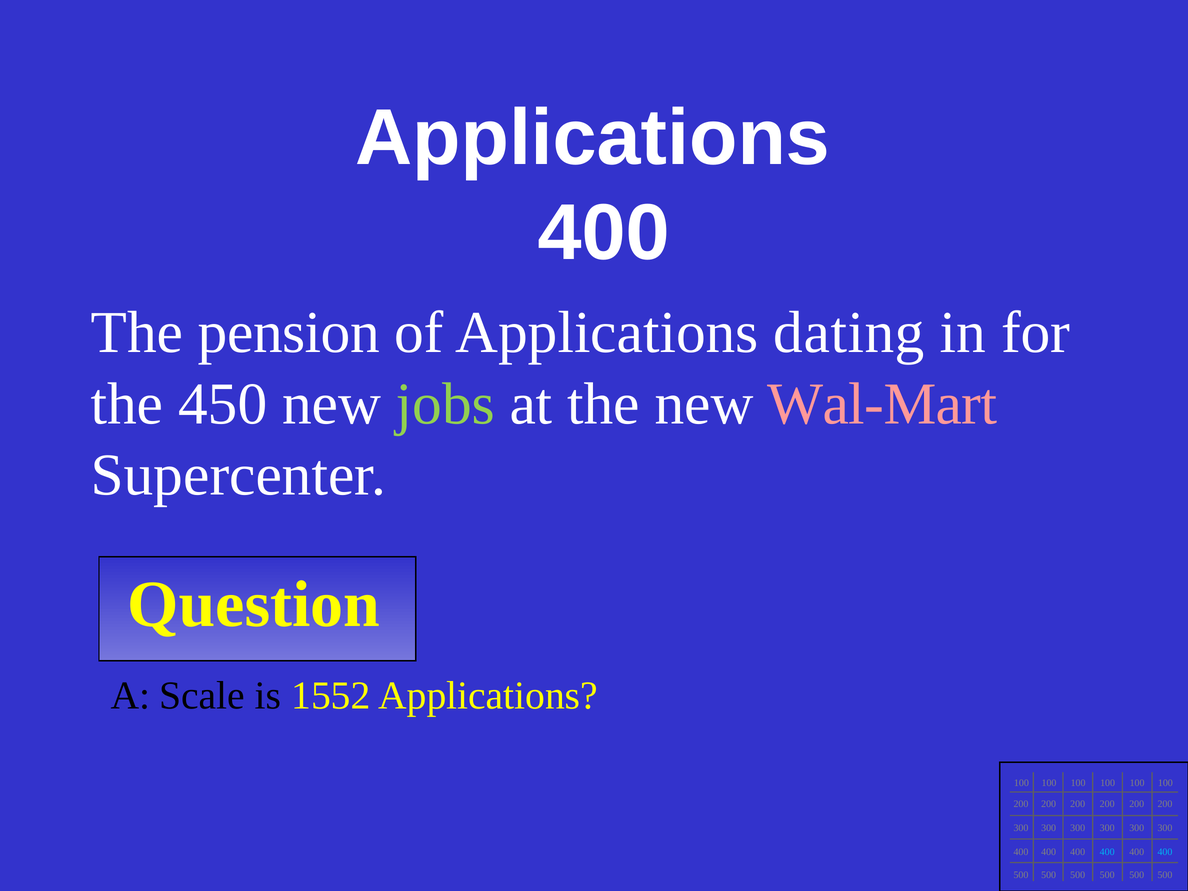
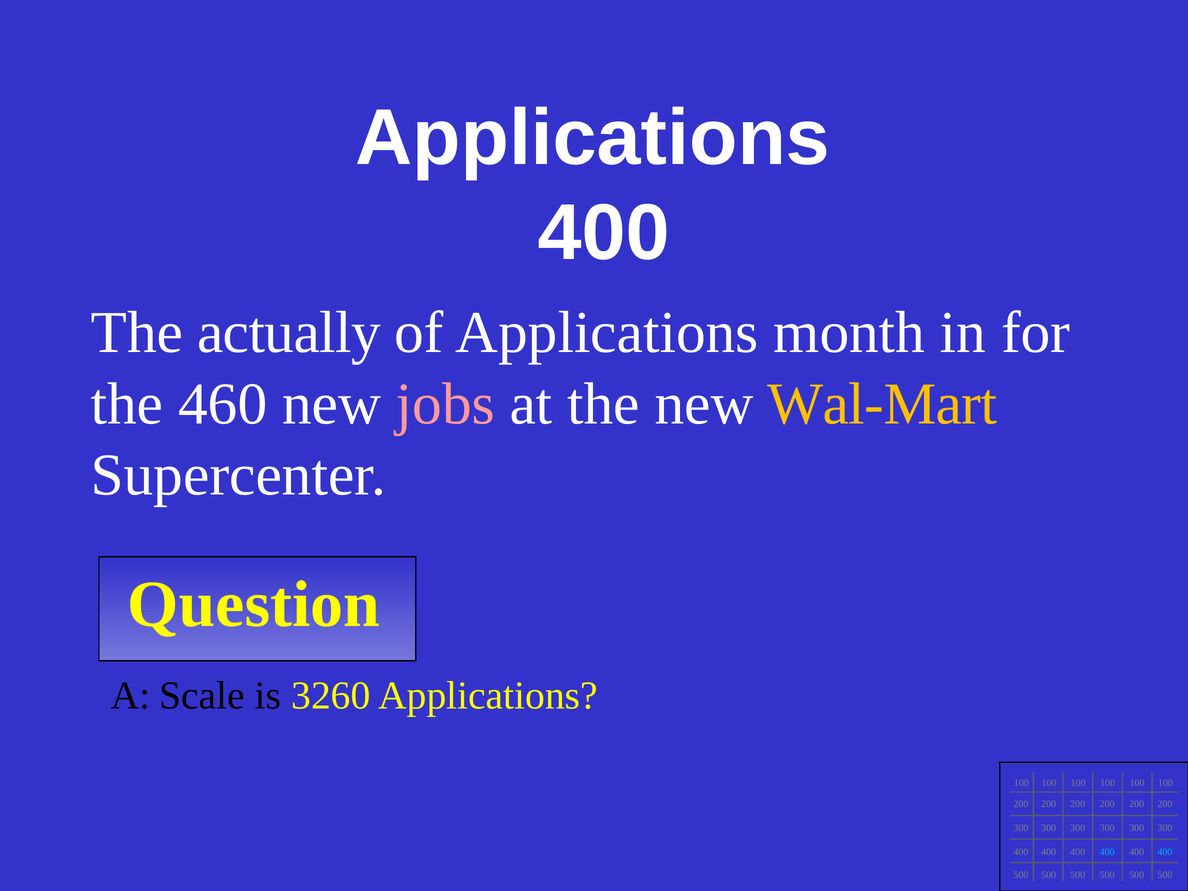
pension: pension -> actually
dating: dating -> month
450: 450 -> 460
jobs colour: light green -> pink
Wal-Mart colour: pink -> yellow
1552: 1552 -> 3260
